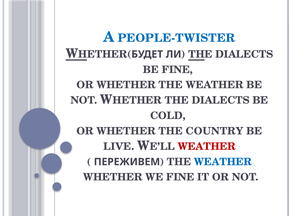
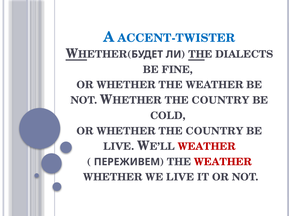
PEOPLE-TWISTER: PEOPLE-TWISTER -> ACCENT-TWISTER
DIALECTS at (221, 101): DIALECTS -> COUNTRY
WEATHER at (223, 162) colour: blue -> red
WE FINE: FINE -> LIVE
